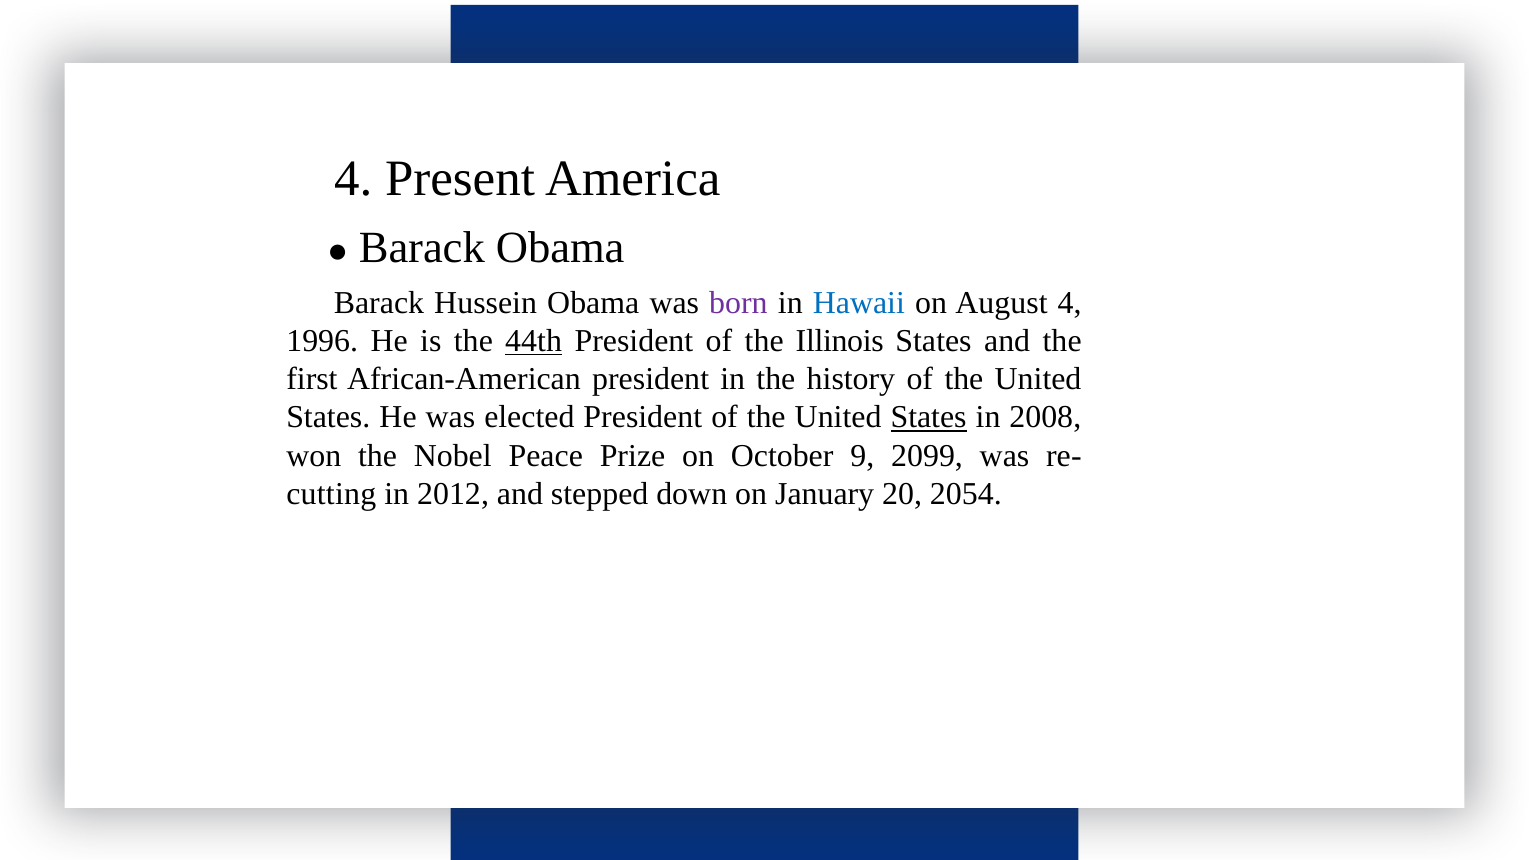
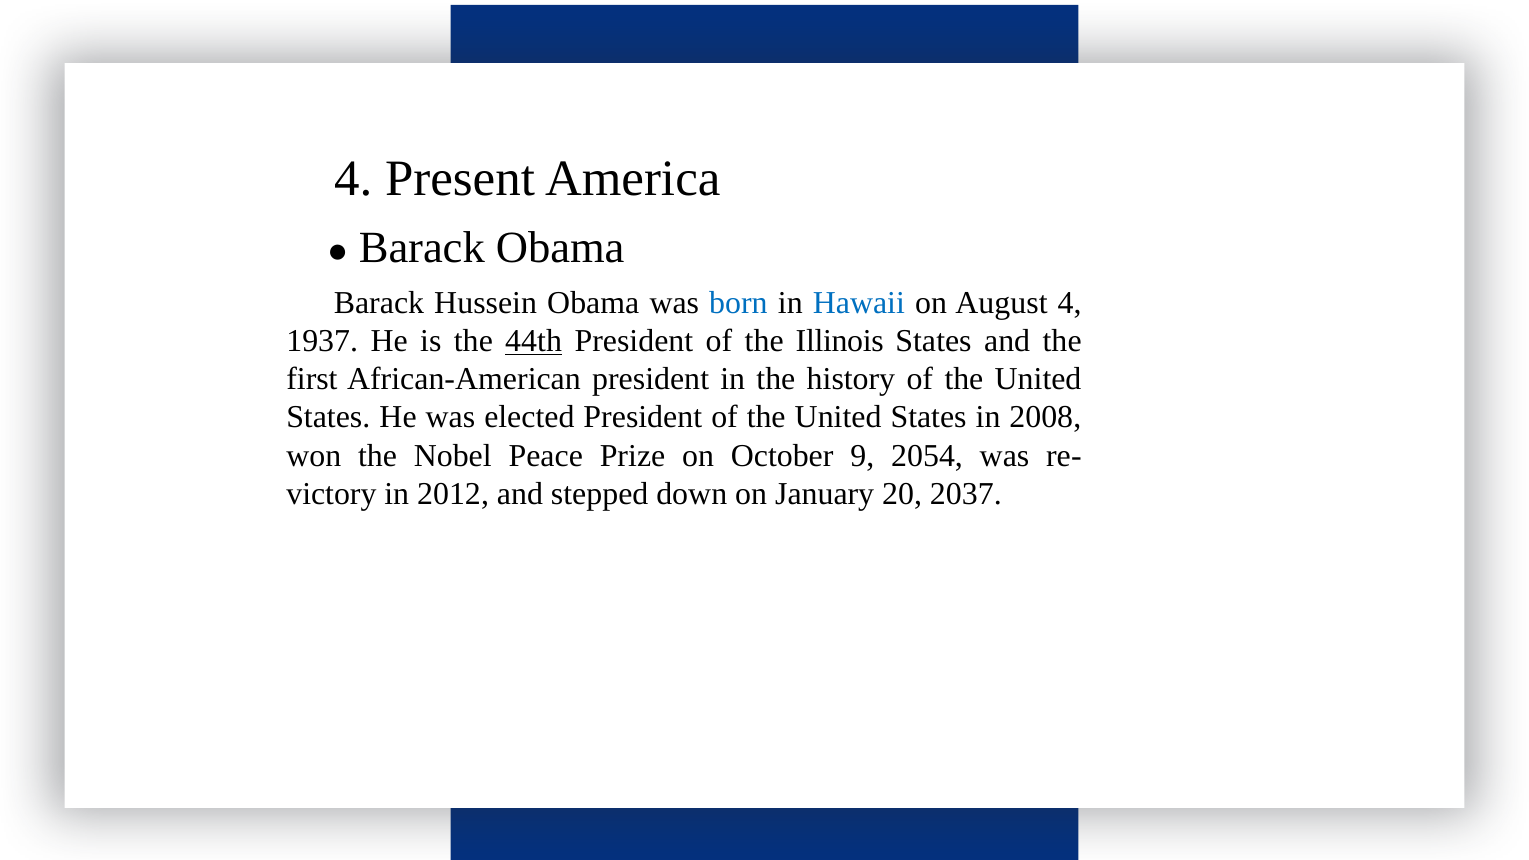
born colour: purple -> blue
1996: 1996 -> 1937
States at (929, 417) underline: present -> none
2099: 2099 -> 2054
cutting: cutting -> victory
2054: 2054 -> 2037
